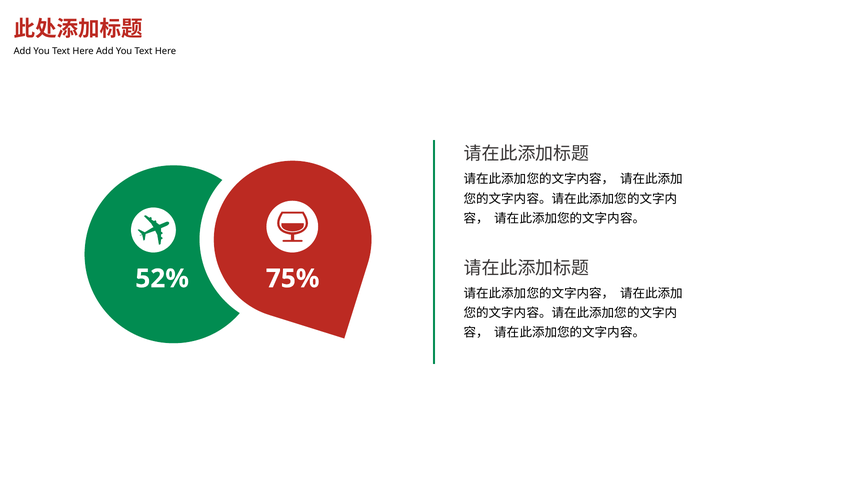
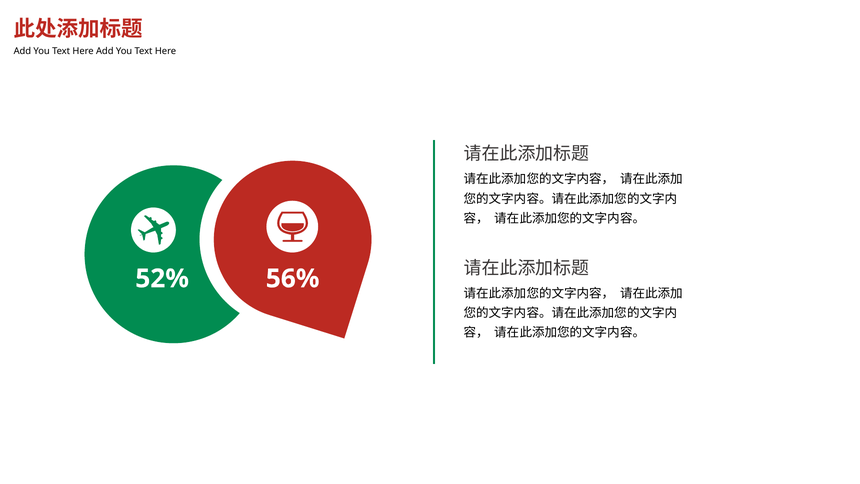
75%: 75% -> 56%
